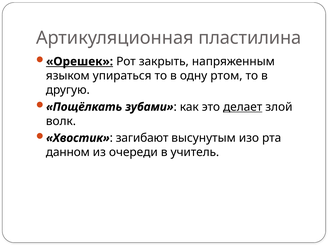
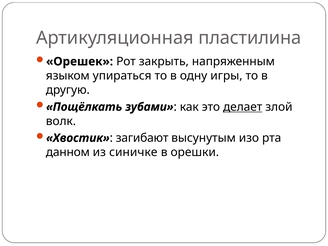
Орешек underline: present -> none
ртом: ртом -> игры
очереди: очереди -> синичке
учитель: учитель -> орешки
